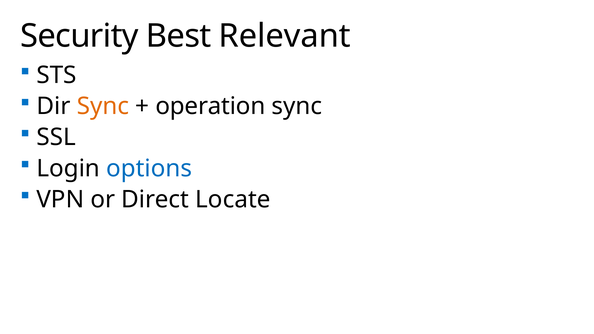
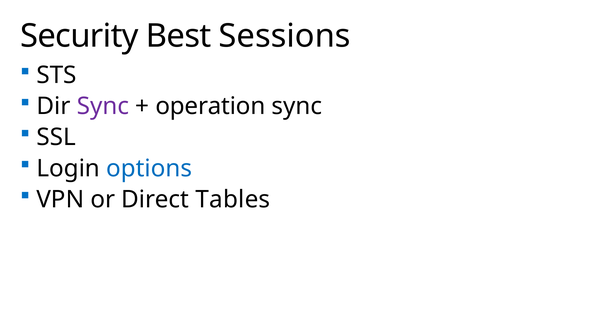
Relevant: Relevant -> Sessions
Sync at (103, 106) colour: orange -> purple
Locate: Locate -> Tables
